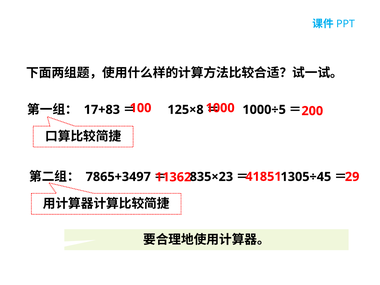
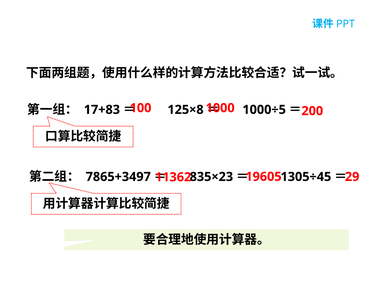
41851: 41851 -> 19605
